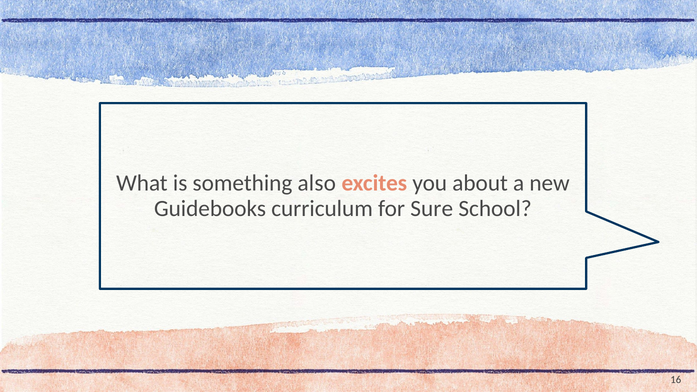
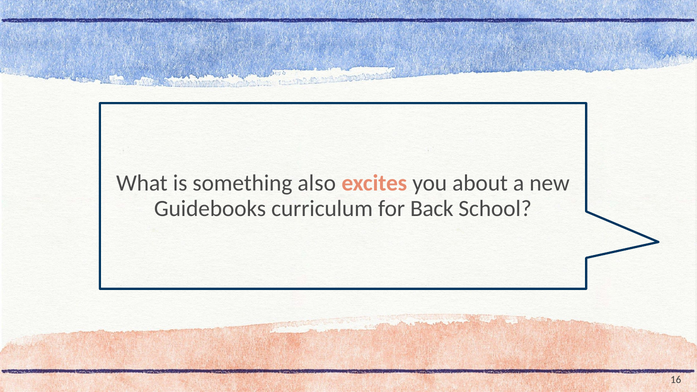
Sure: Sure -> Back
